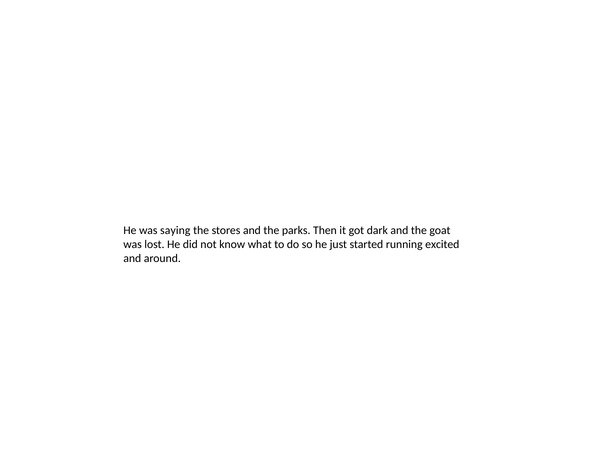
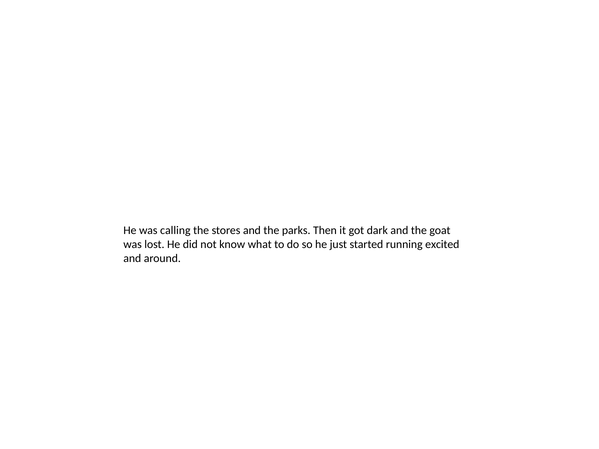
saying: saying -> calling
